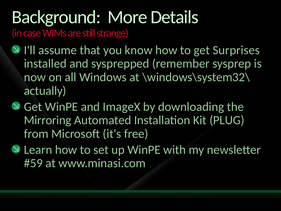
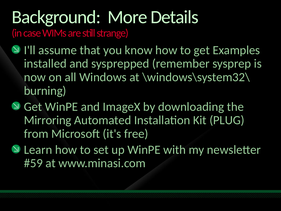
Surprises: Surprises -> Examples
actually: actually -> burning
